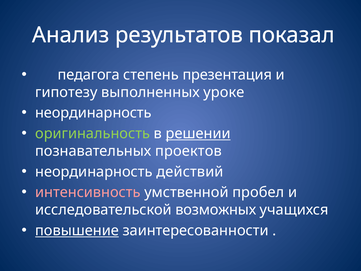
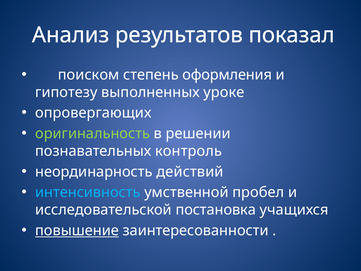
педагога: педагога -> поиском
презентация: презентация -> оформления
неординарность at (93, 113): неординарность -> опровергающих
решении underline: present -> none
проектов: проектов -> контроль
интенсивность colour: pink -> light blue
возможных: возможных -> постановка
